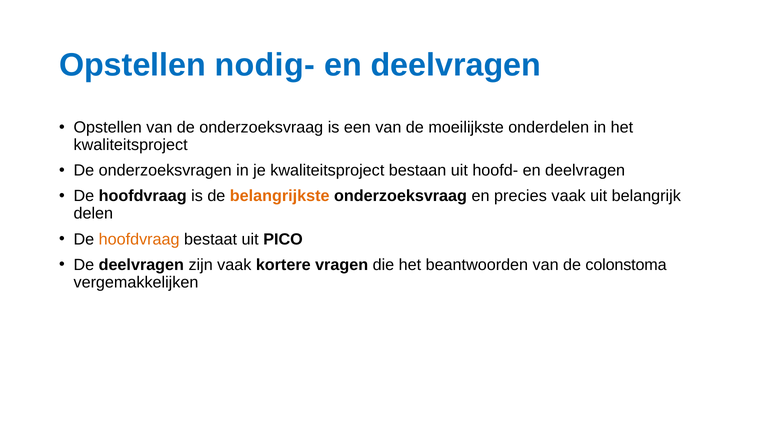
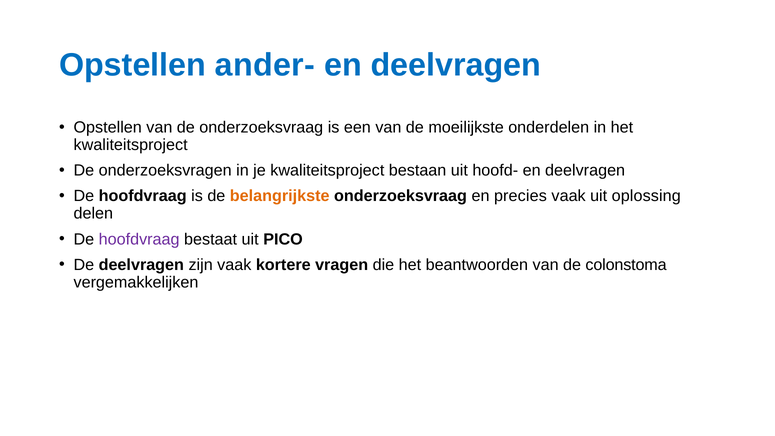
nodig-: nodig- -> ander-
belangrijk: belangrijk -> oplossing
hoofdvraag at (139, 239) colour: orange -> purple
